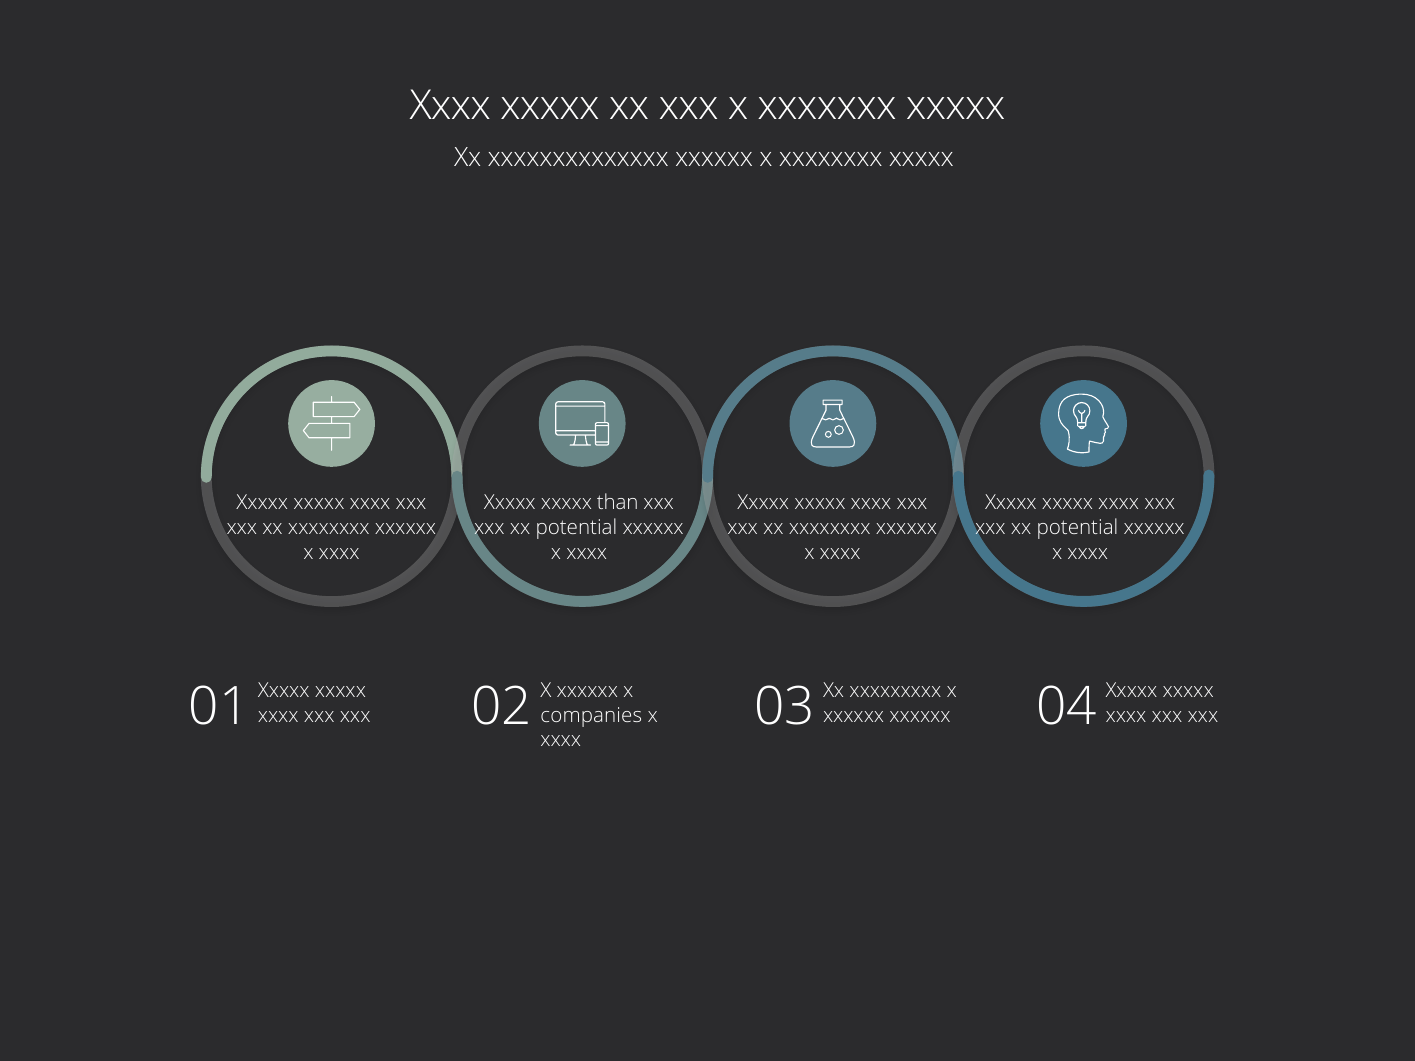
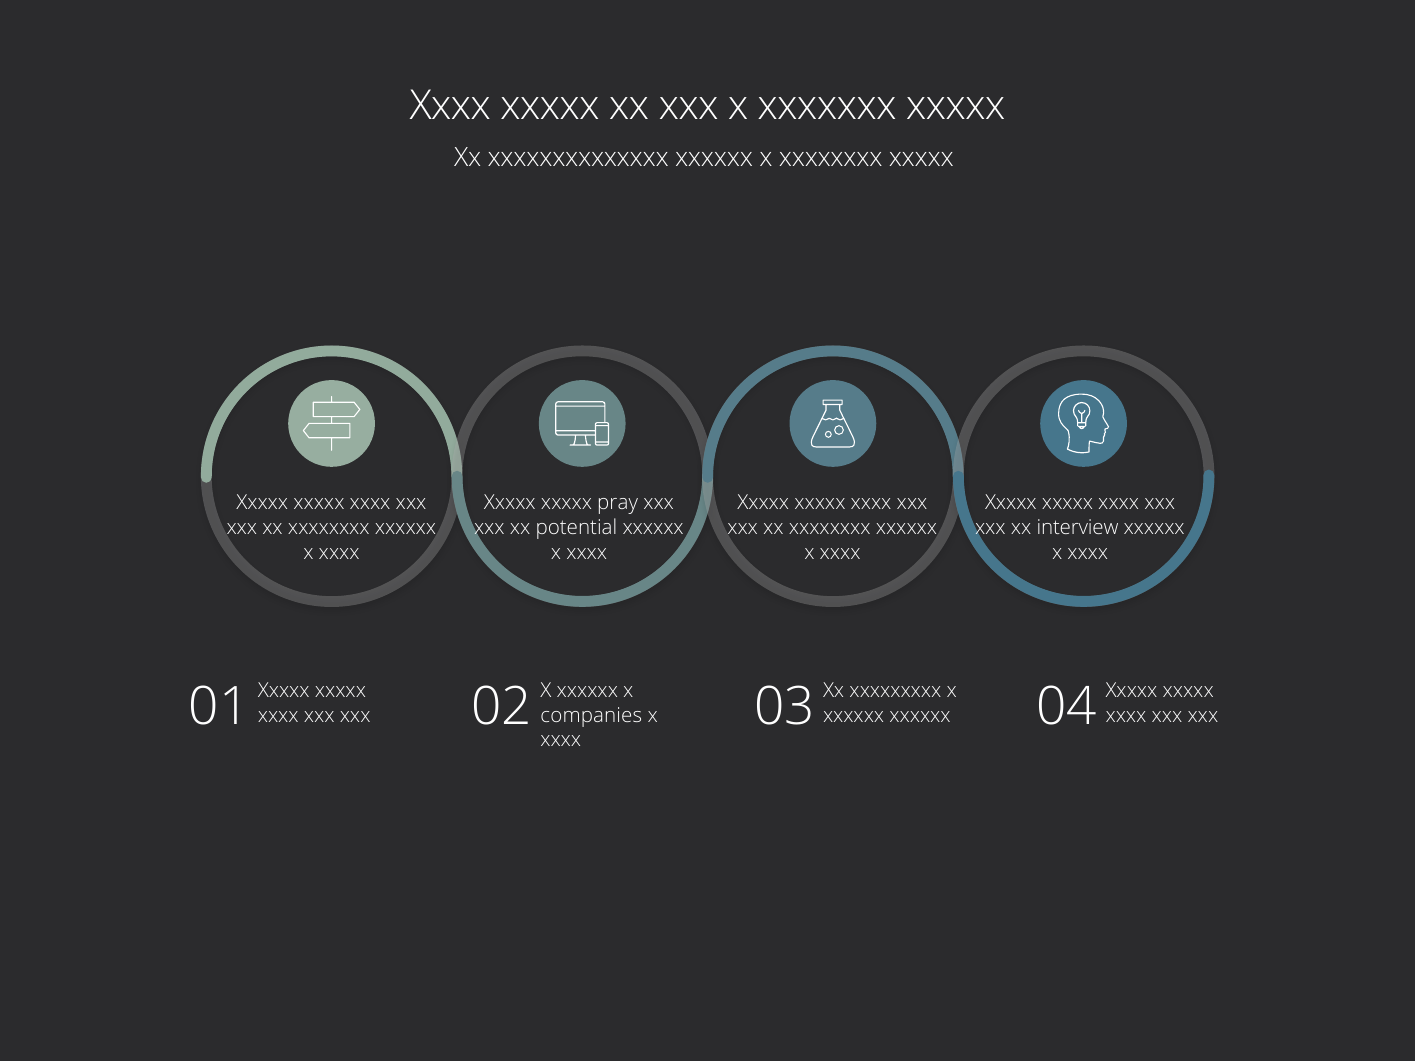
than: than -> pray
potential at (1077, 528): potential -> interview
